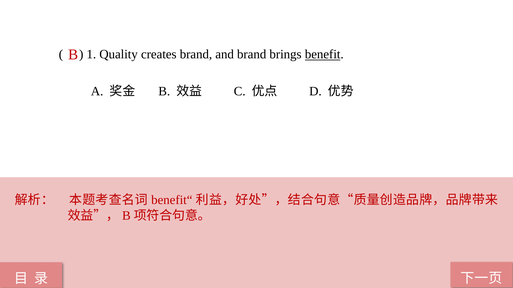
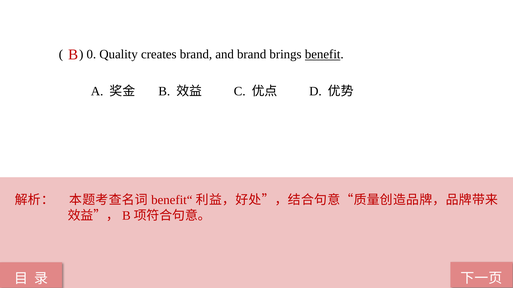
1: 1 -> 0
